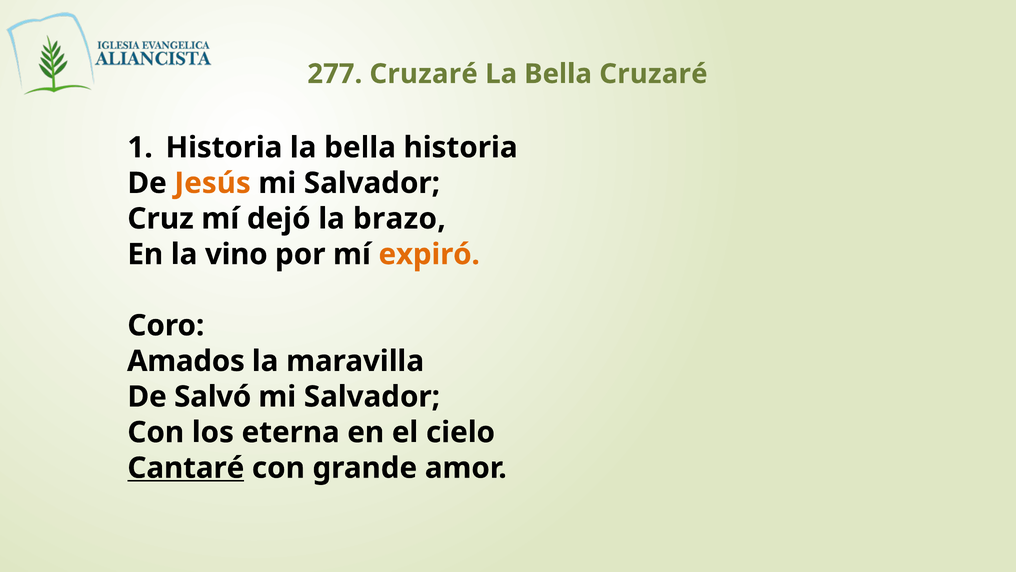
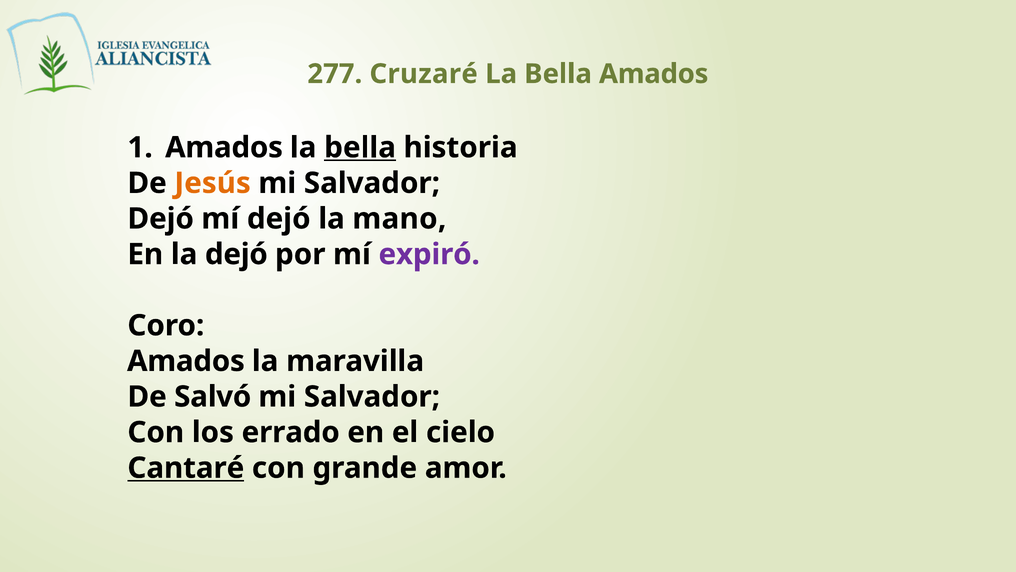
Bella Cruzaré: Cruzaré -> Amados
Historia at (224, 147): Historia -> Amados
bella at (360, 147) underline: none -> present
Cruz at (161, 219): Cruz -> Dejó
brazo: brazo -> mano
la vino: vino -> dejó
expiró colour: orange -> purple
eterna: eterna -> errado
